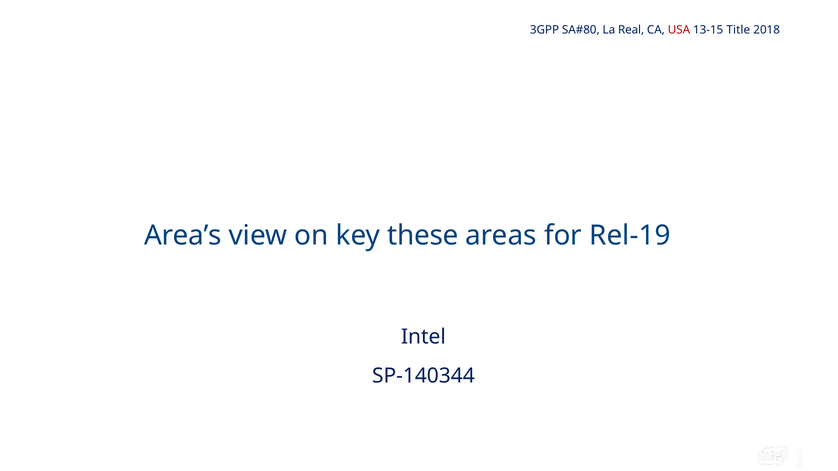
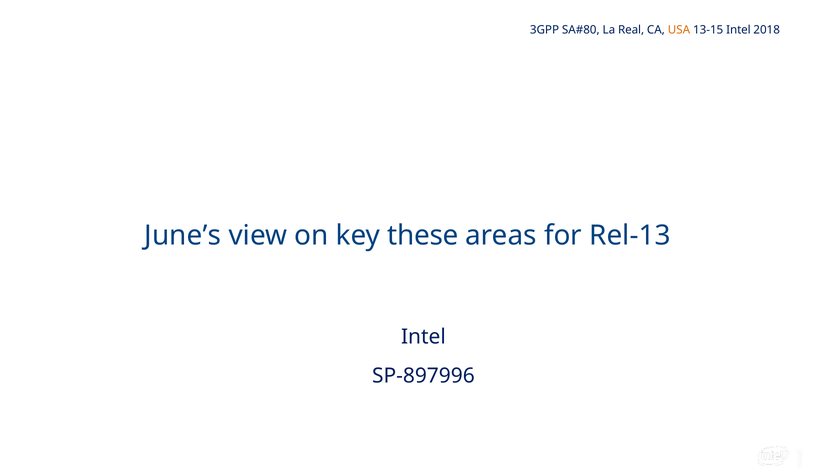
USA colour: red -> orange
13-15 Title: Title -> Intel
Area’s: Area’s -> June’s
Rel-19: Rel-19 -> Rel-13
SP-140344: SP-140344 -> SP-897996
